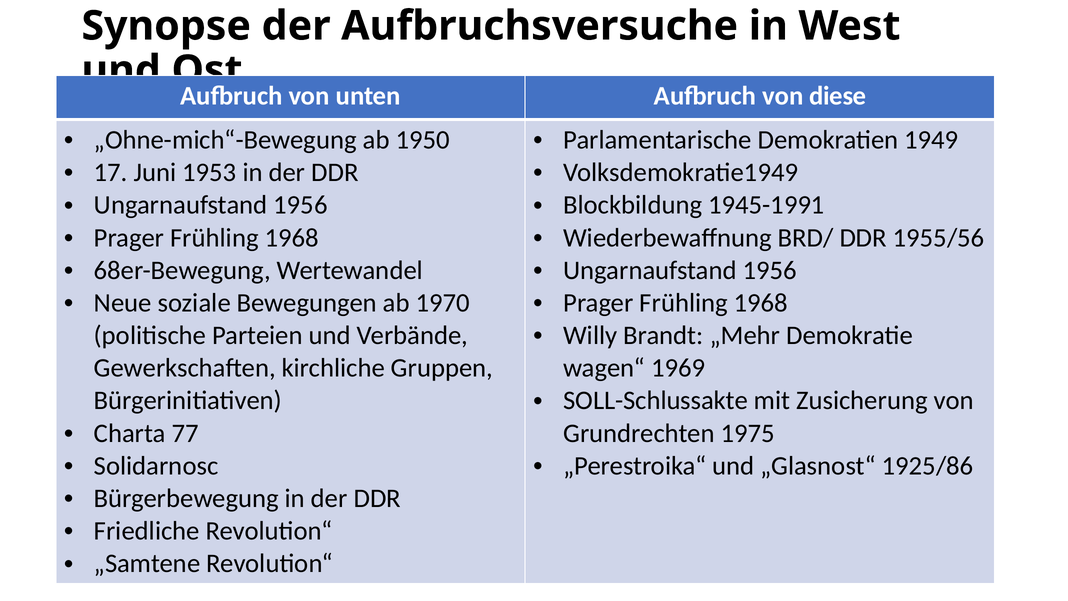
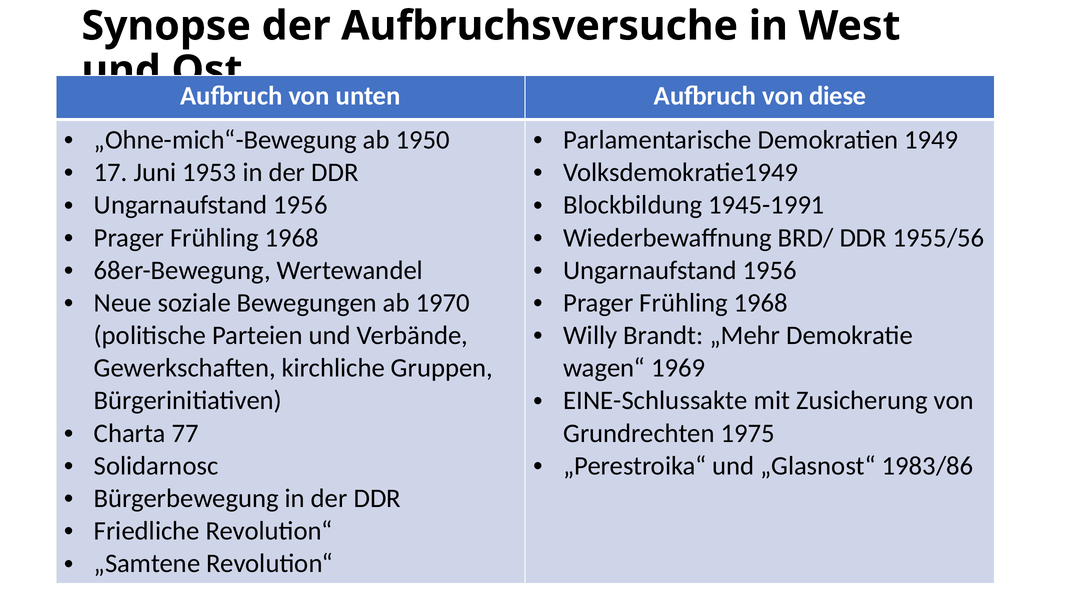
SOLL-Schlussakte: SOLL-Schlussakte -> EINE-Schlussakte
1925/86: 1925/86 -> 1983/86
